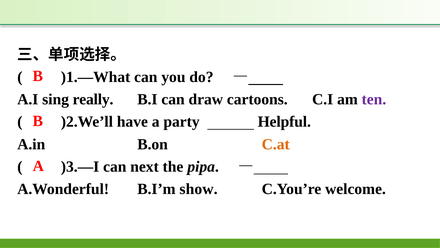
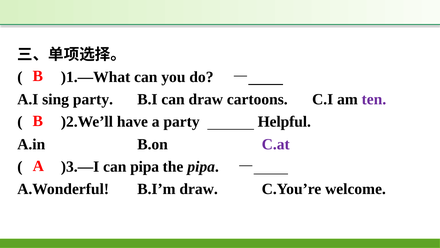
sing really: really -> party
C.at colour: orange -> purple
can next: next -> pipa
B.I’m show: show -> draw
